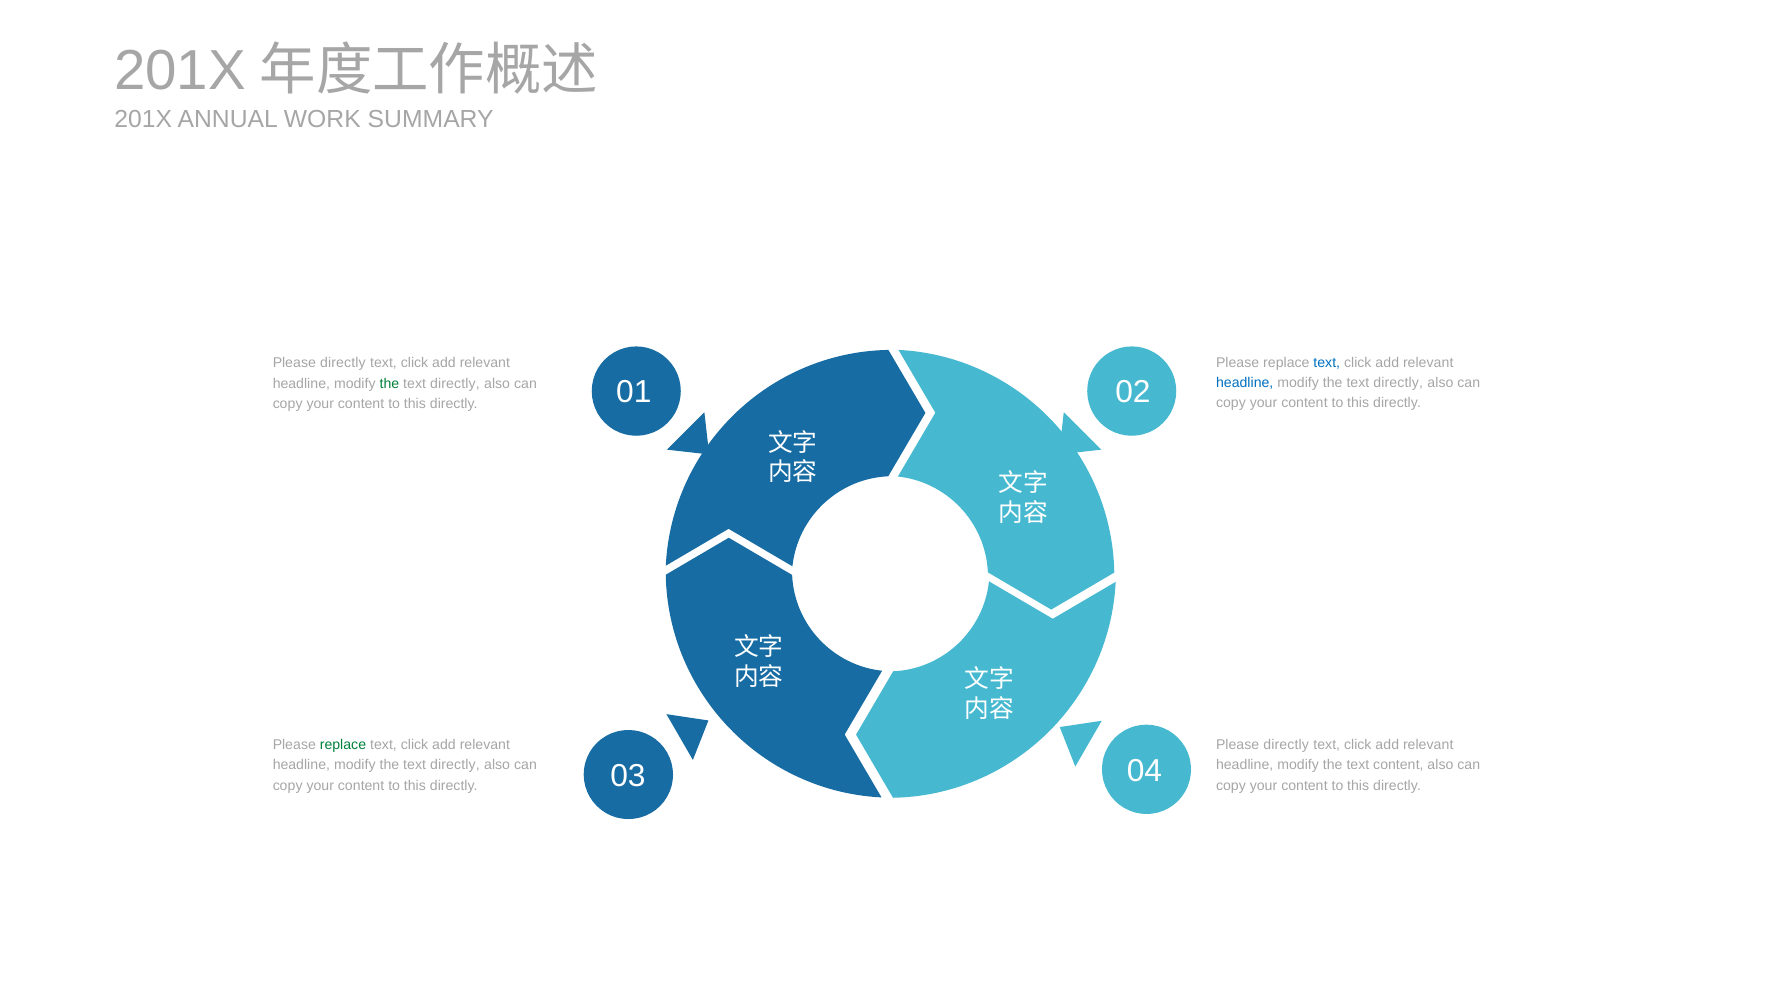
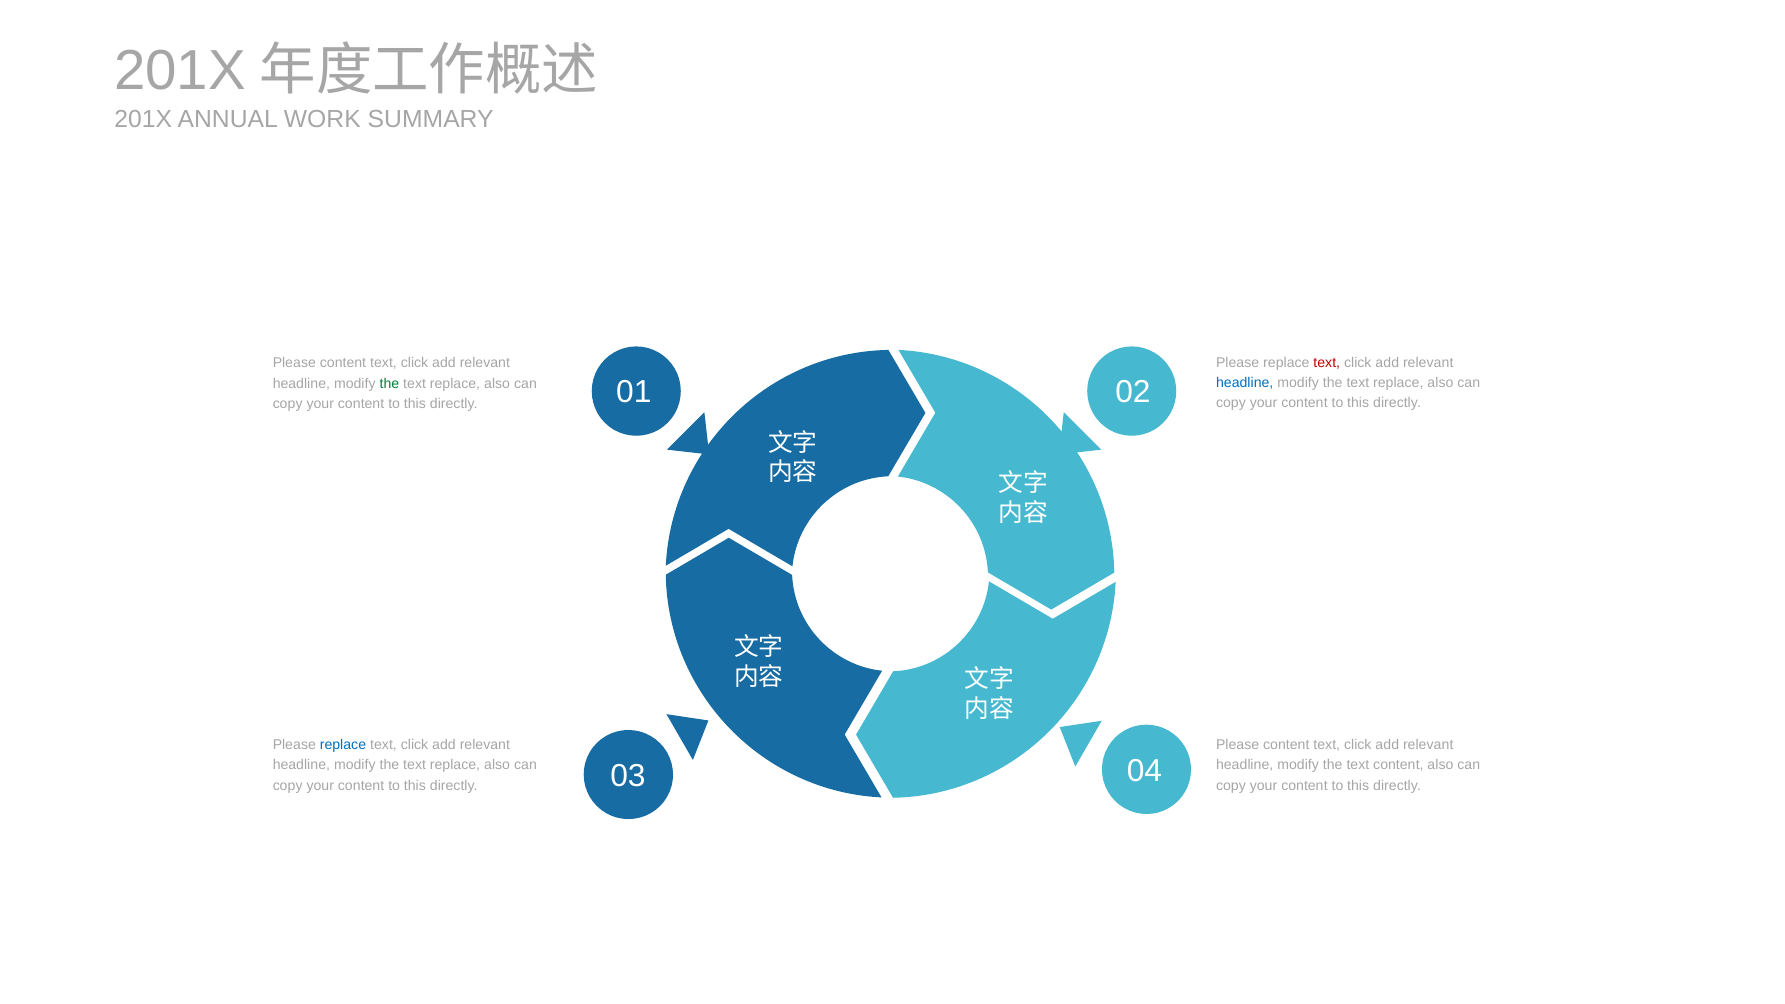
text at (1327, 362) colour: blue -> red
directly at (343, 363): directly -> content
directly at (1398, 383): directly -> replace
directly at (455, 383): directly -> replace
replace at (343, 745) colour: green -> blue
directly at (1286, 745): directly -> content
directly at (455, 765): directly -> replace
